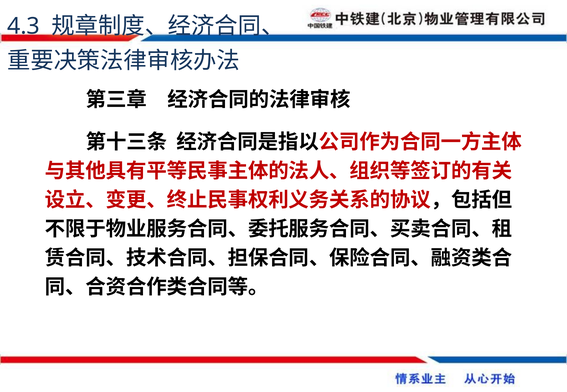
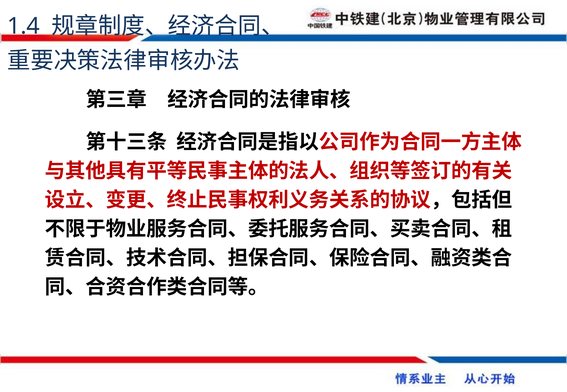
4.3: 4.3 -> 1.4
